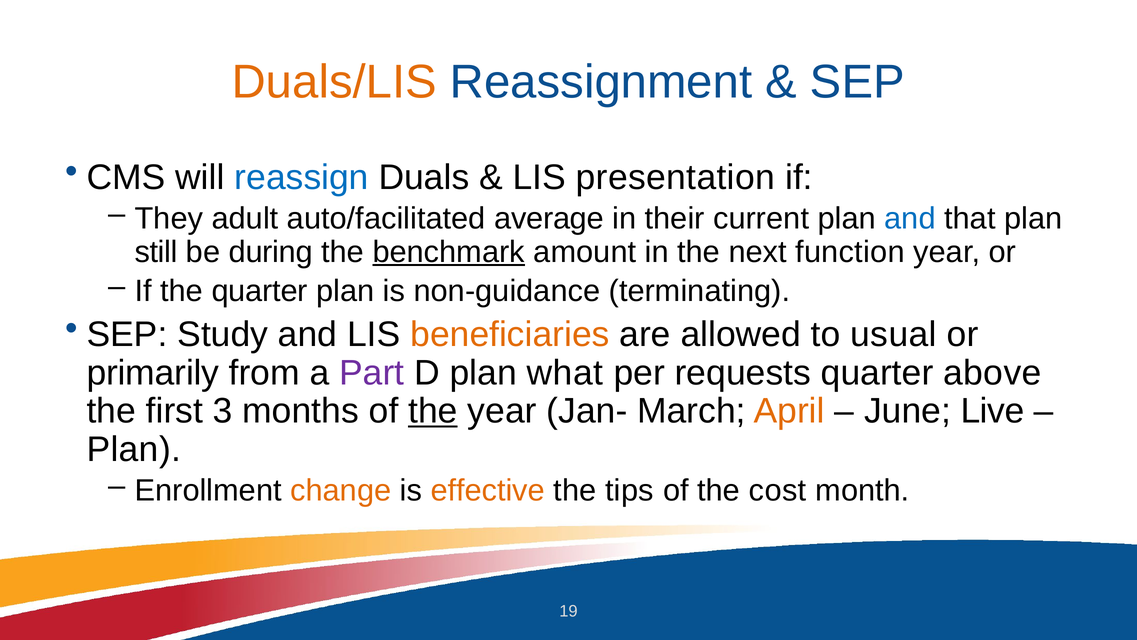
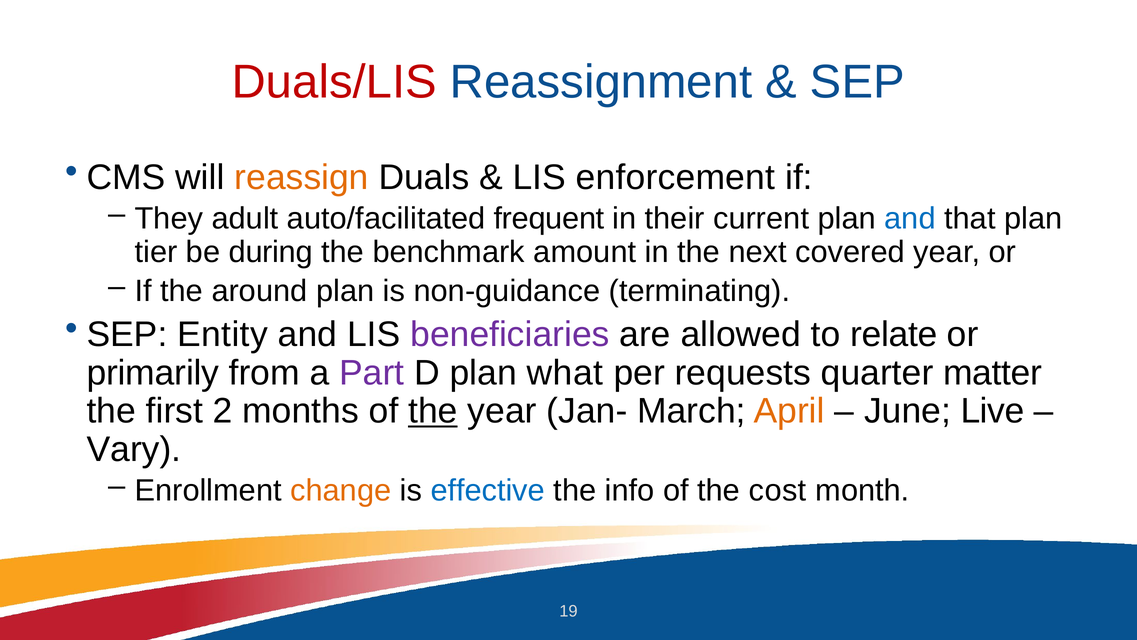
Duals/LIS colour: orange -> red
reassign colour: blue -> orange
presentation: presentation -> enforcement
average: average -> frequent
still: still -> tier
benchmark underline: present -> none
function: function -> covered
the quarter: quarter -> around
Study: Study -> Entity
beneficiaries colour: orange -> purple
usual: usual -> relate
above: above -> matter
3: 3 -> 2
Plan at (134, 449): Plan -> Vary
effective colour: orange -> blue
tips: tips -> info
